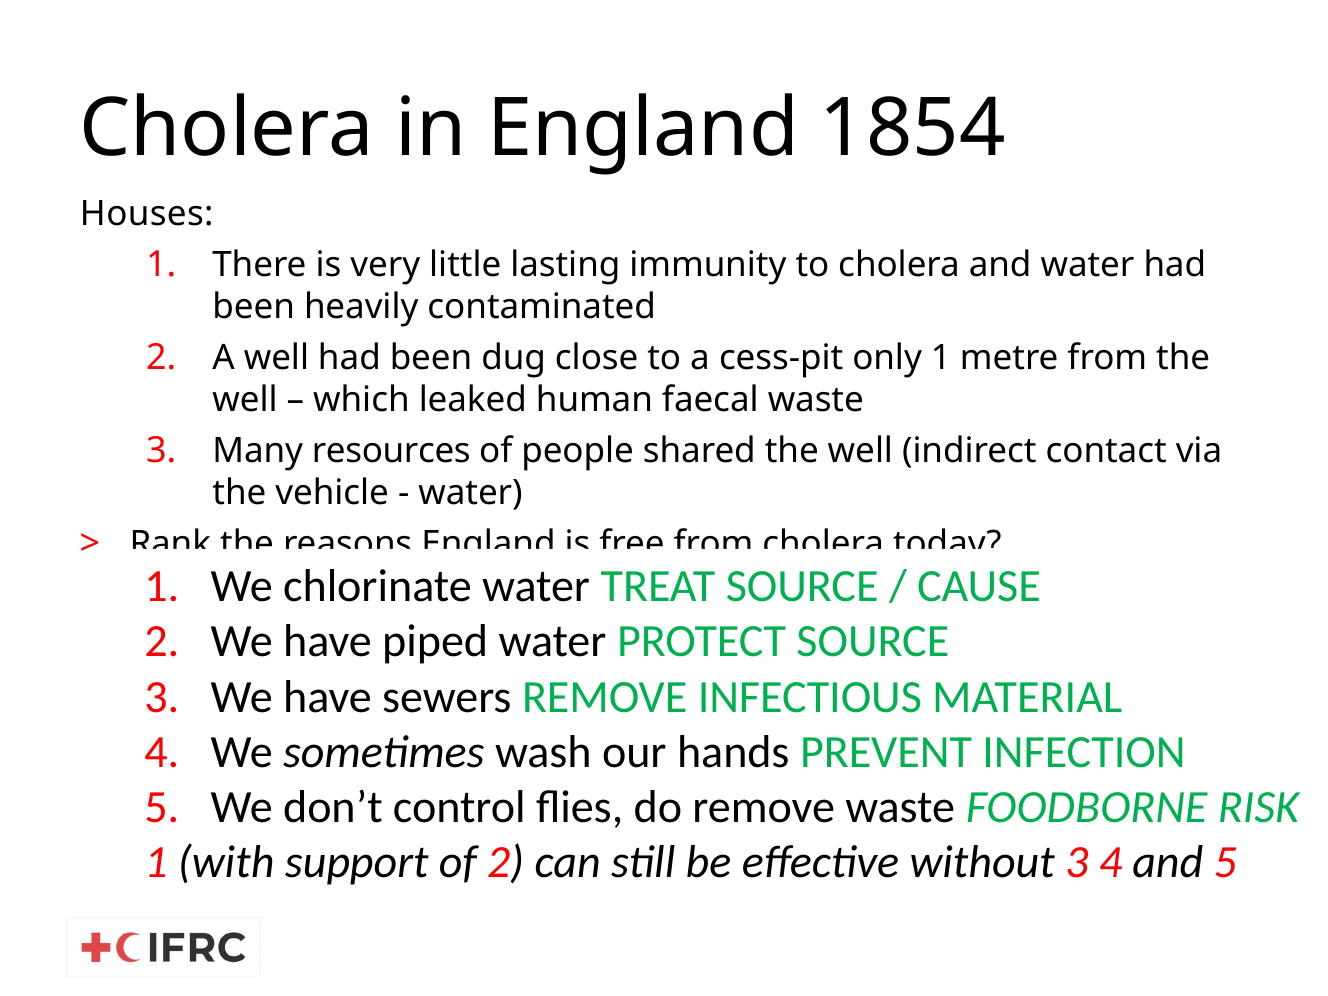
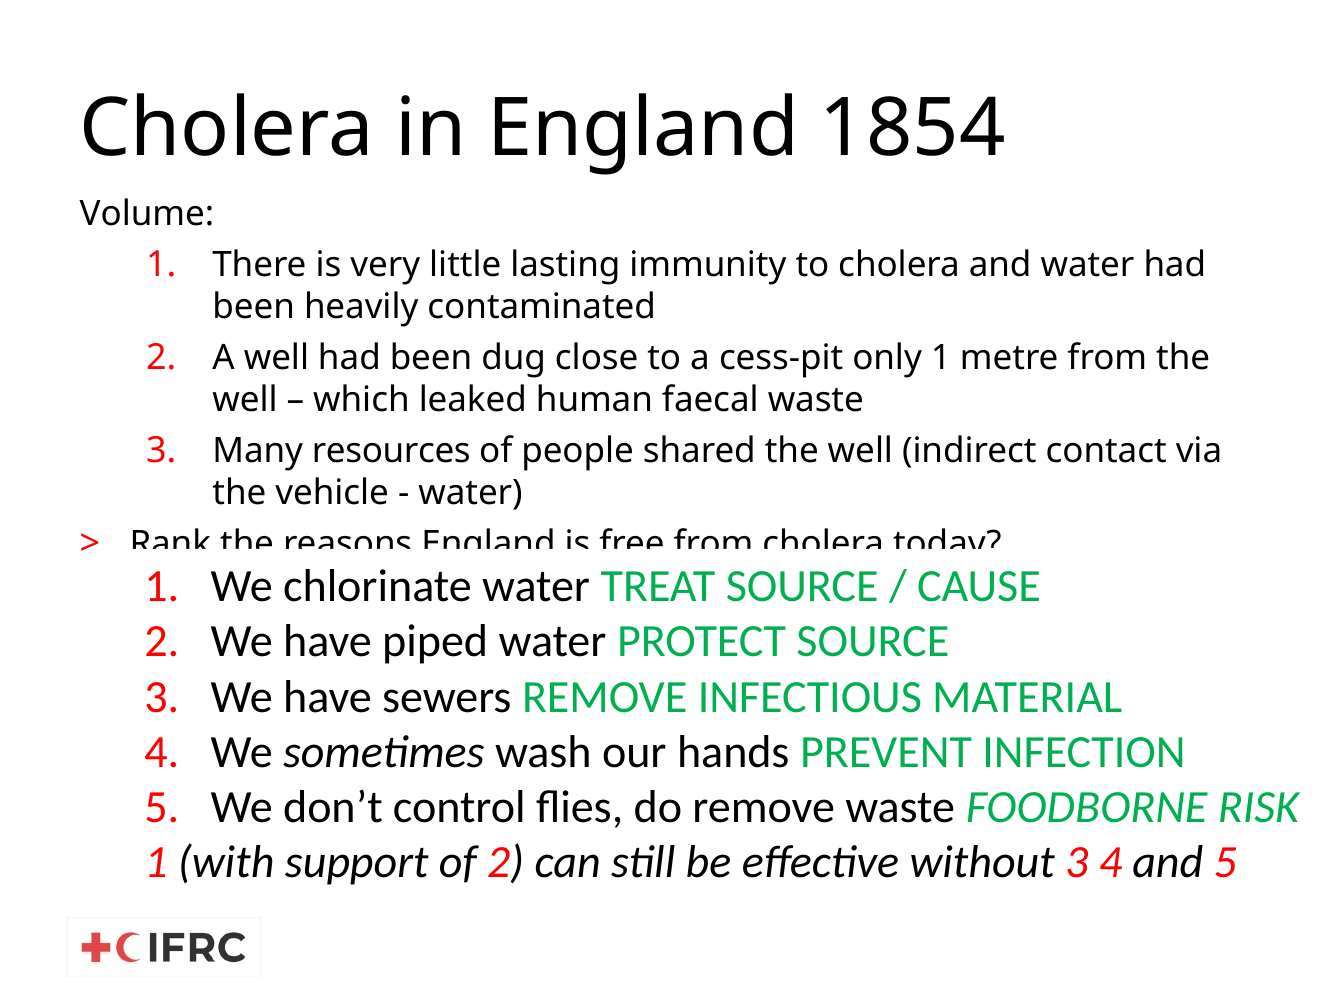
Houses: Houses -> Volume
